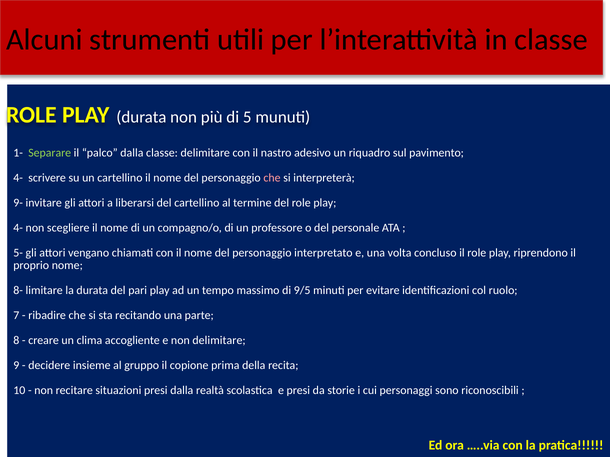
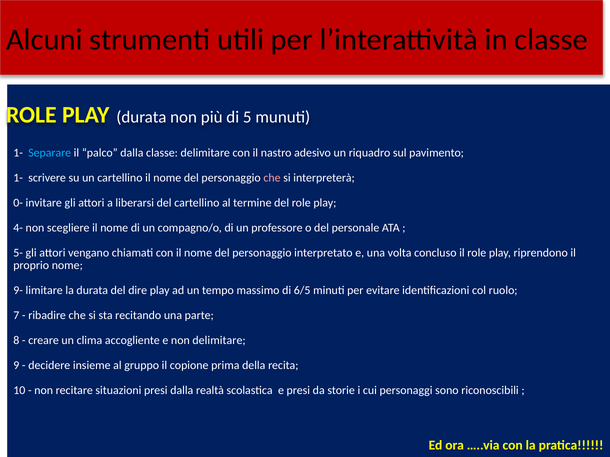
Separare colour: light green -> light blue
4- at (18, 178): 4- -> 1-
9-: 9- -> 0-
8-: 8- -> 9-
pari: pari -> dire
9/5: 9/5 -> 6/5
